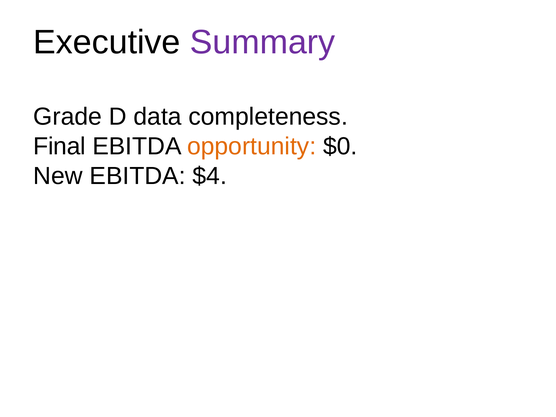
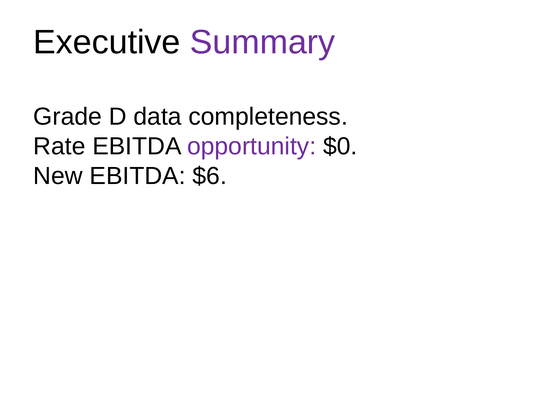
Final: Final -> Rate
opportunity colour: orange -> purple
$4: $4 -> $6
